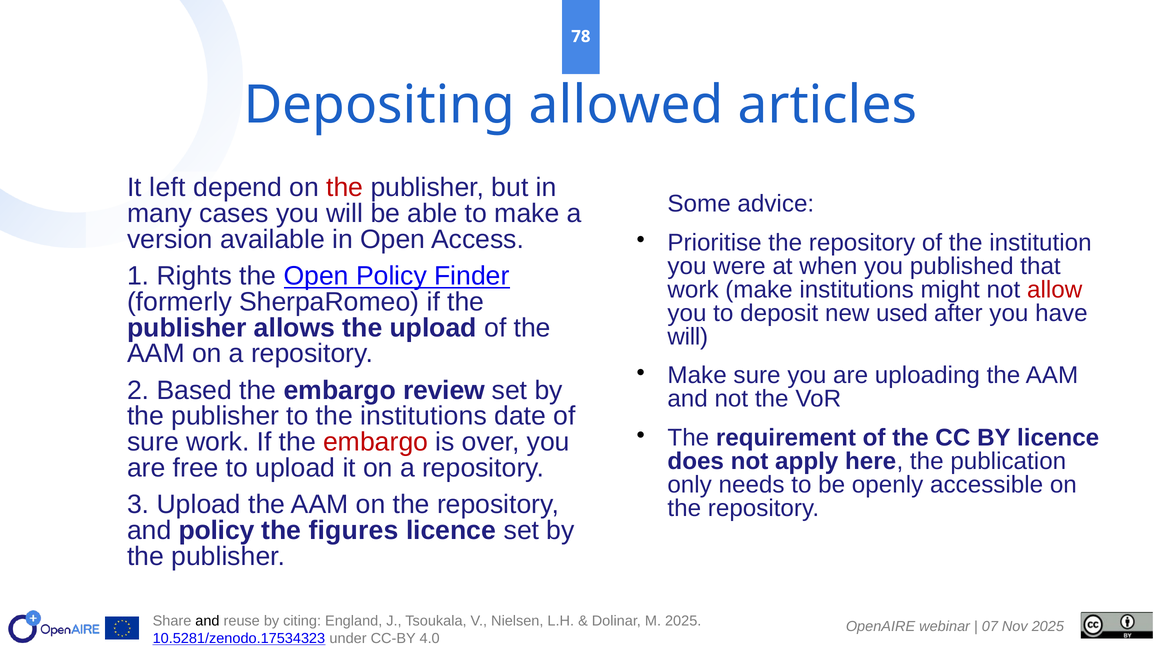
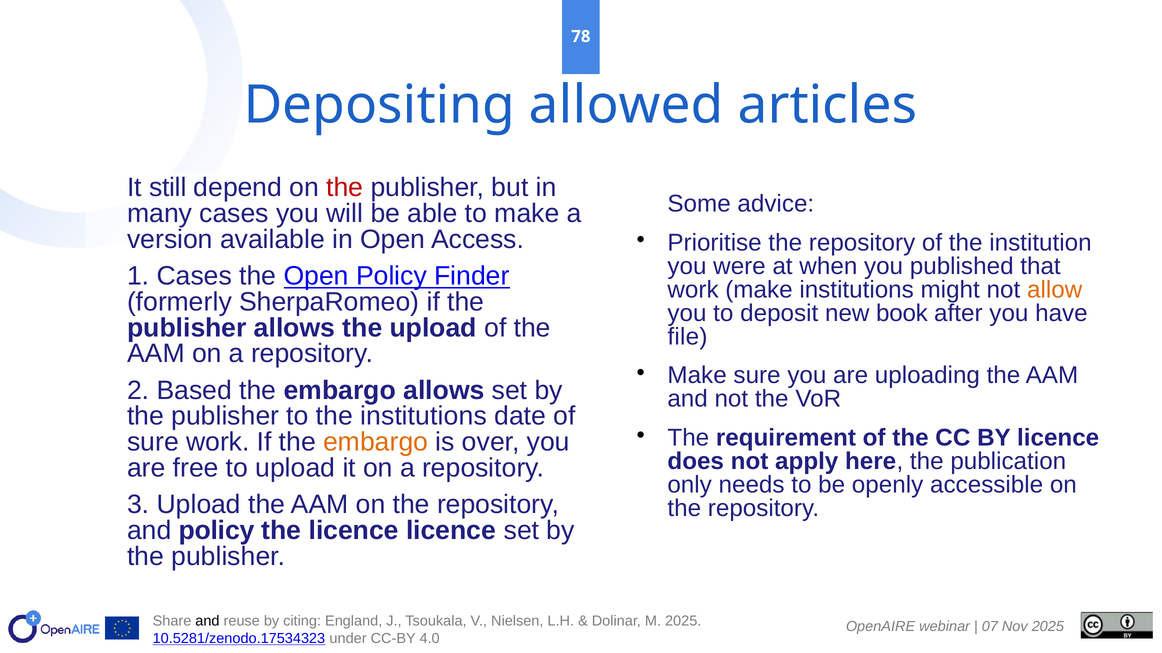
left: left -> still
1 Rights: Rights -> Cases
allow colour: red -> orange
used: used -> book
will at (688, 337): will -> file
embargo review: review -> allows
embargo at (376, 442) colour: red -> orange
the figures: figures -> licence
